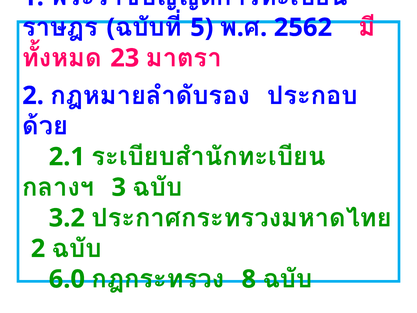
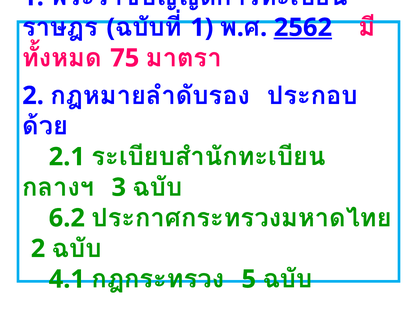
5 at (202, 27): 5 -> 1
2562 underline: none -> present
23: 23 -> 75
3.2: 3.2 -> 6.2
6.0: 6.0 -> 4.1
8: 8 -> 5
